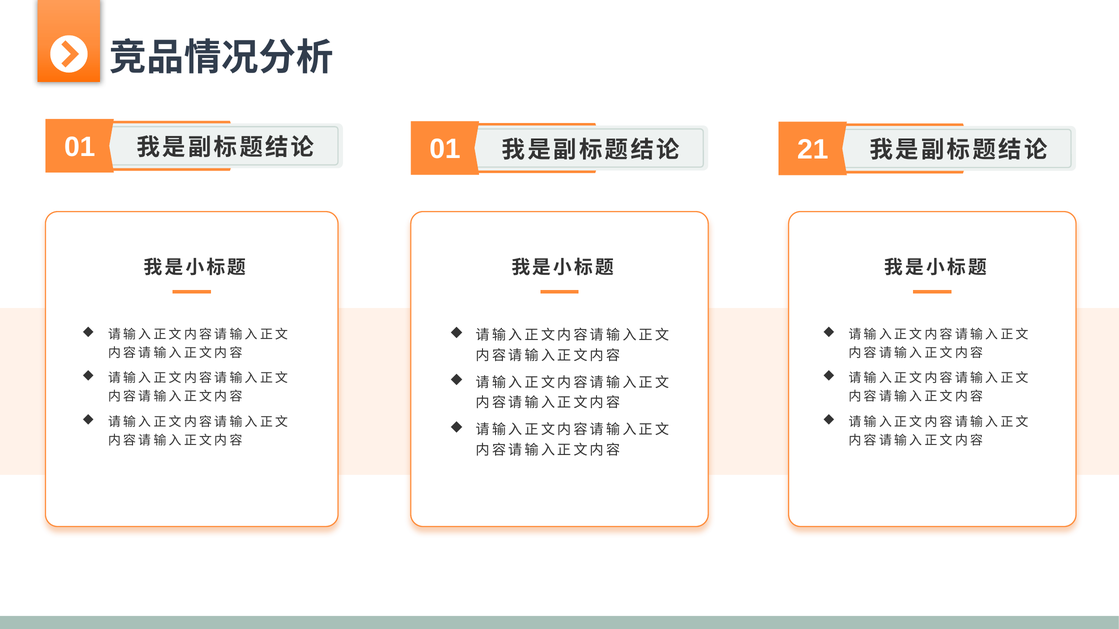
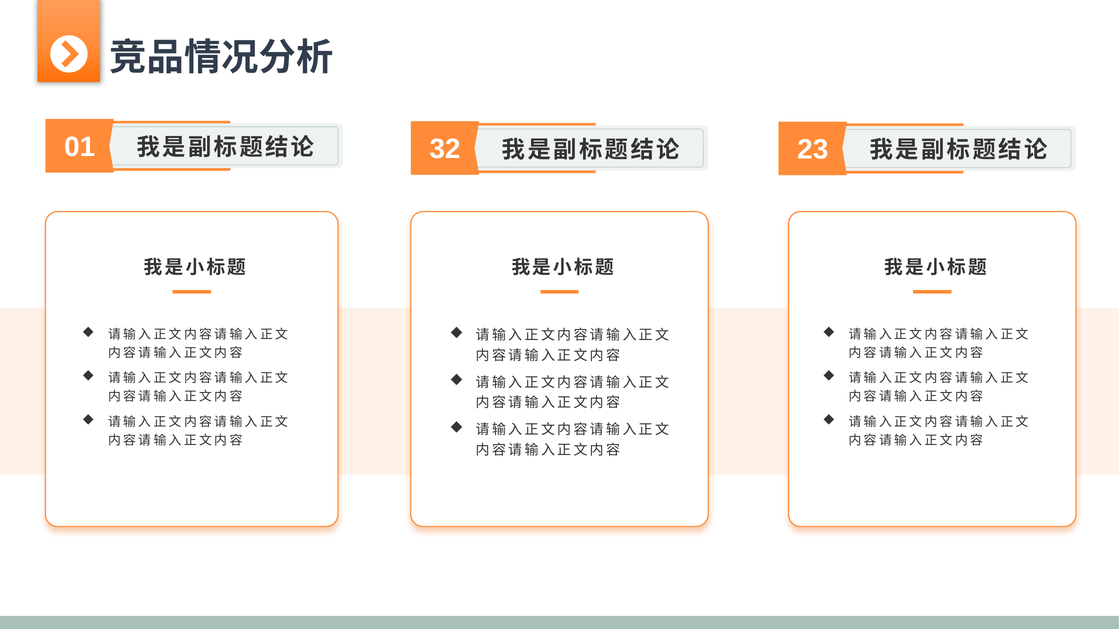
01 at (445, 149): 01 -> 32
21: 21 -> 23
